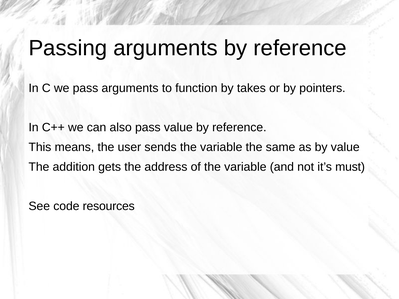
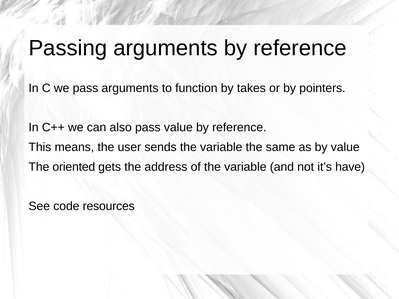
addition: addition -> oriented
must: must -> have
